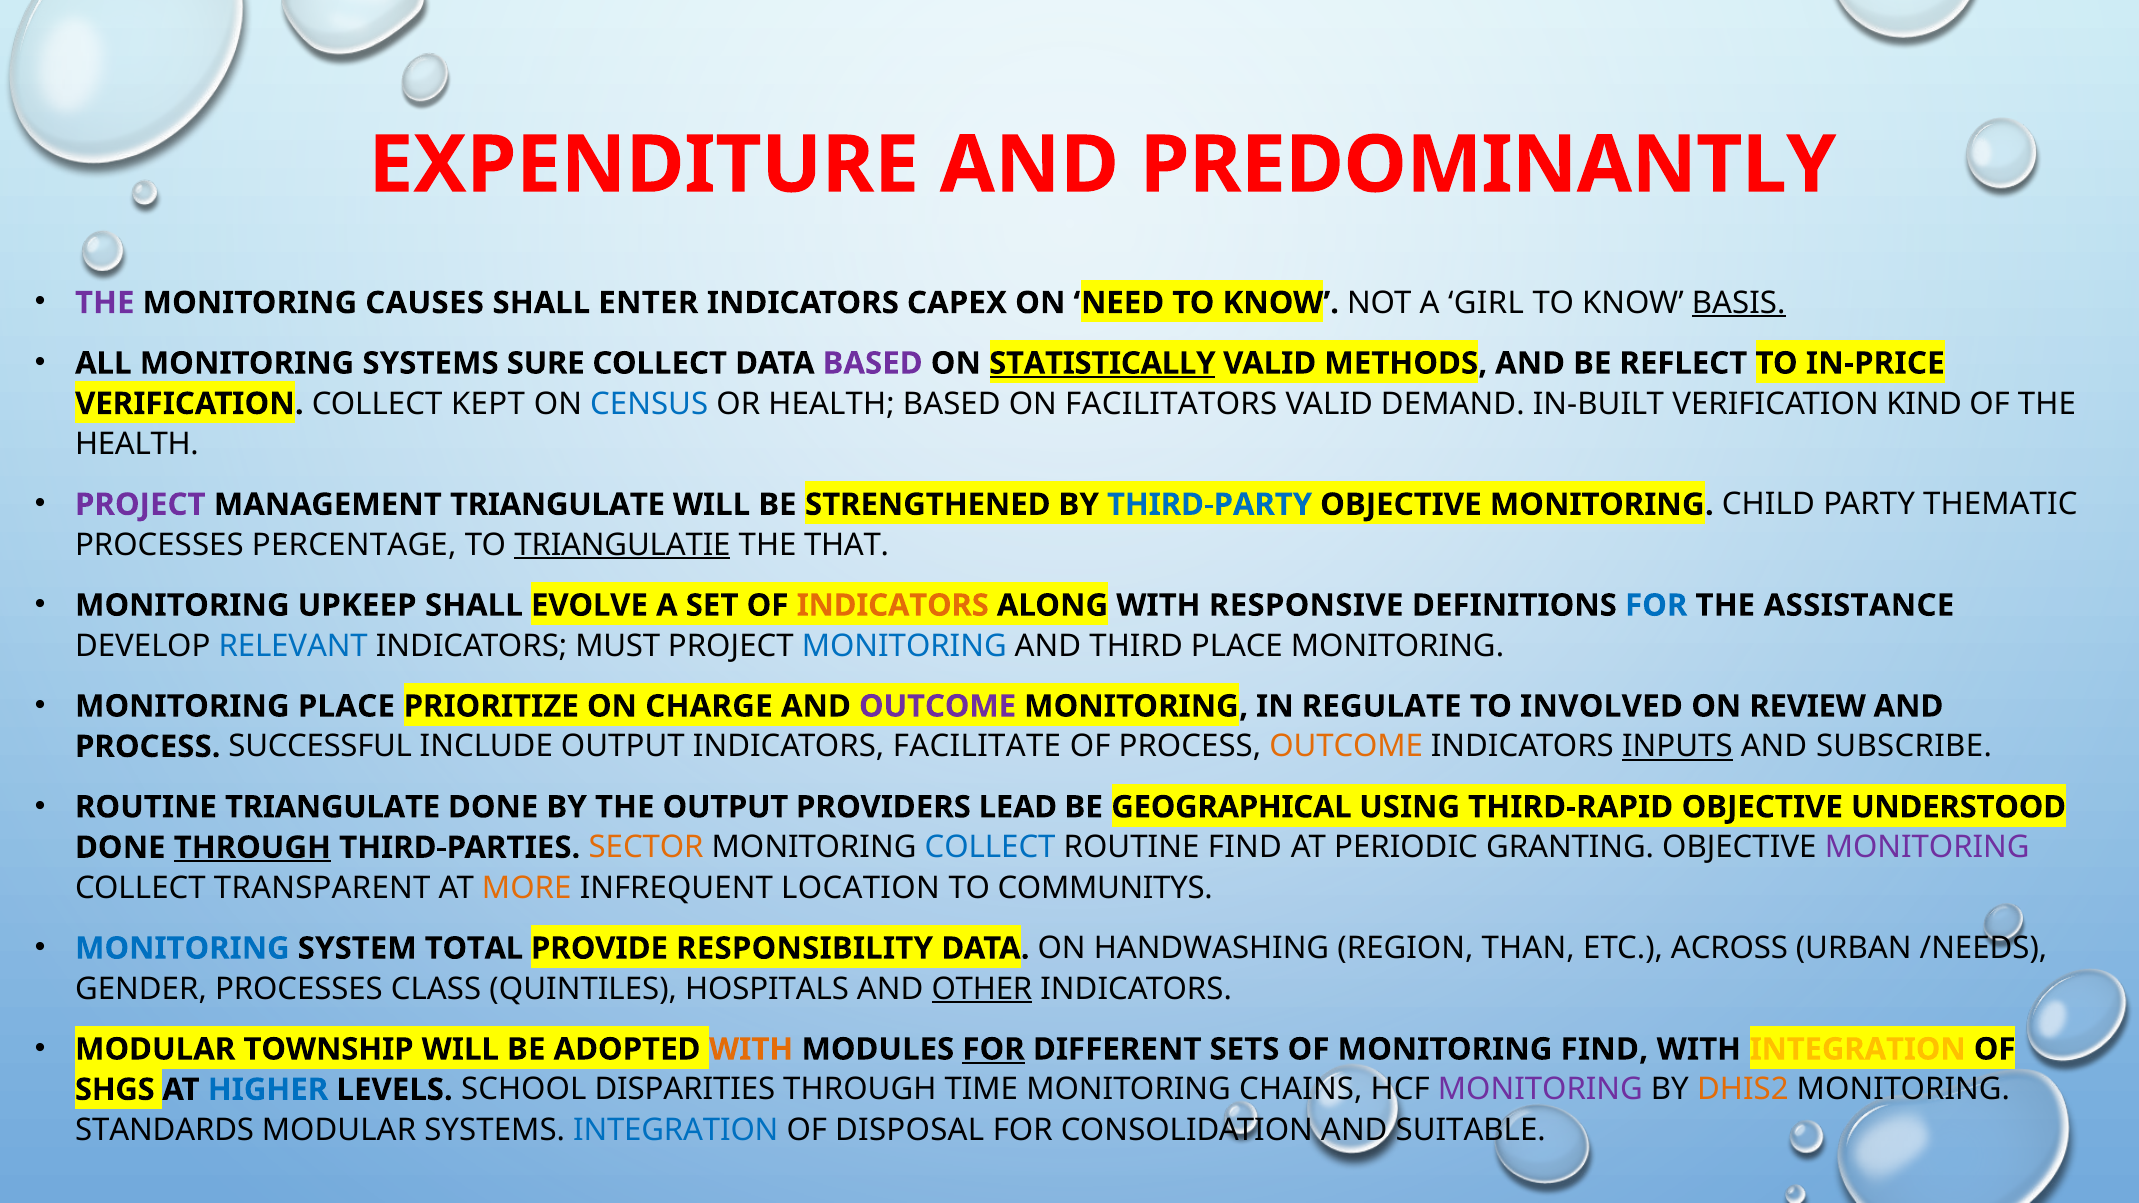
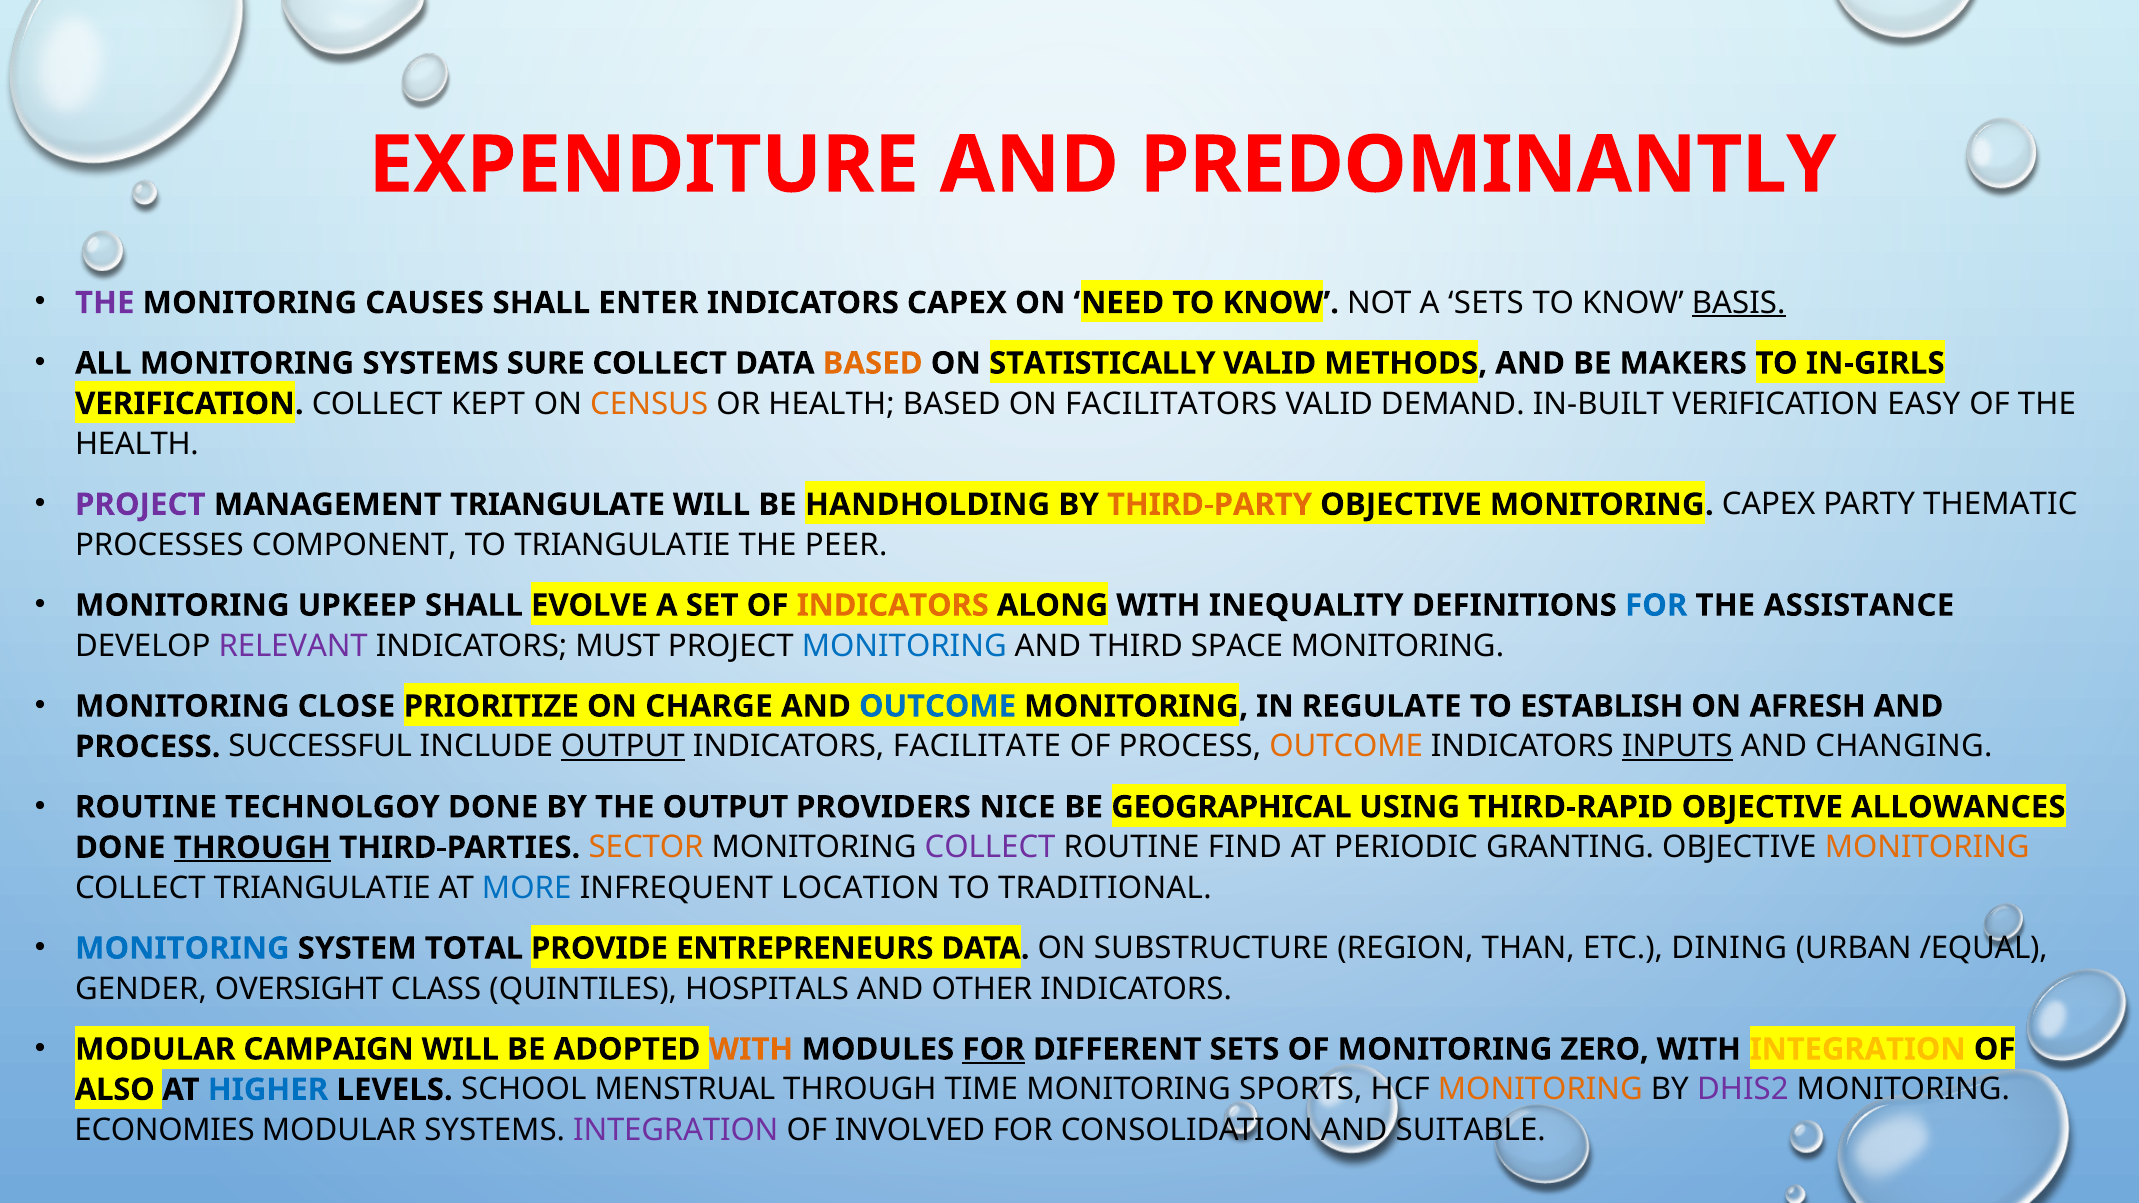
A GIRL: GIRL -> SETS
BASED at (873, 363) colour: purple -> orange
STATISTICALLY underline: present -> none
REFLECT: REFLECT -> MAKERS
IN-PRICE: IN-PRICE -> IN-GIRLS
CENSUS colour: blue -> orange
KIND: KIND -> EASY
STRENGTHENED: STRENGTHENED -> HANDHOLDING
THIRD-PARTY colour: blue -> orange
MONITORING CHILD: CHILD -> CAPEX
PERCENTAGE: PERCENTAGE -> COMPONENT
TRIANGULATIE at (622, 545) underline: present -> none
THAT: THAT -> PEER
RESPONSIVE: RESPONSIVE -> INEQUALITY
RELEVANT colour: blue -> purple
THIRD PLACE: PLACE -> SPACE
MONITORING PLACE: PLACE -> CLOSE
OUTCOME at (938, 706) colour: purple -> blue
INVOLVED: INVOLVED -> ESTABLISH
REVIEW: REVIEW -> AFRESH
OUTPUT at (623, 747) underline: none -> present
SUBSCRIBE: SUBSCRIBE -> CHANGING
ROUTINE TRIANGULATE: TRIANGULATE -> TECHNOLGOY
LEAD: LEAD -> NICE
UNDERSTOOD: UNDERSTOOD -> ALLOWANCES
COLLECT at (990, 848) colour: blue -> purple
MONITORING at (1927, 848) colour: purple -> orange
COLLECT TRANSPARENT: TRANSPARENT -> TRIANGULATIE
MORE colour: orange -> blue
COMMUNITYS: COMMUNITYS -> TRADITIONAL
RESPONSIBILITY: RESPONSIBILITY -> ENTREPRENEURS
HANDWASHING: HANDWASHING -> SUBSTRUCTURE
ACROSS: ACROSS -> DINING
/NEEDS: /NEEDS -> /EQUAL
GENDER PROCESSES: PROCESSES -> OVERSIGHT
OTHER underline: present -> none
TOWNSHIP: TOWNSHIP -> CAMPAIGN
MONITORING FIND: FIND -> ZERO
SHGS: SHGS -> ALSO
DISPARITIES: DISPARITIES -> MENSTRUAL
CHAINS: CHAINS -> SPORTS
MONITORING at (1540, 1090) colour: purple -> orange
DHIS2 colour: orange -> purple
STANDARDS: STANDARDS -> ECONOMIES
INTEGRATION at (676, 1130) colour: blue -> purple
DISPOSAL: DISPOSAL -> INVOLVED
